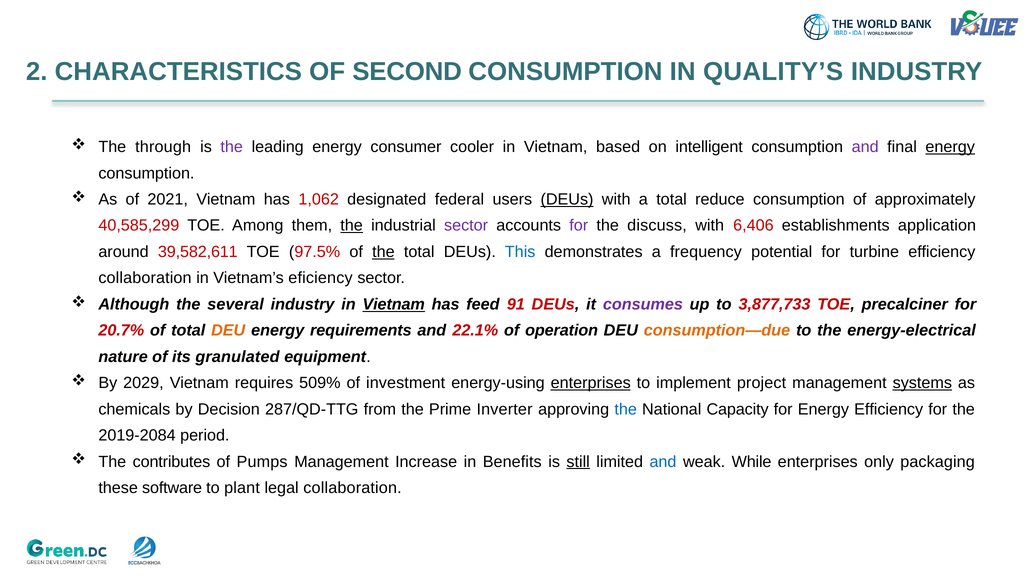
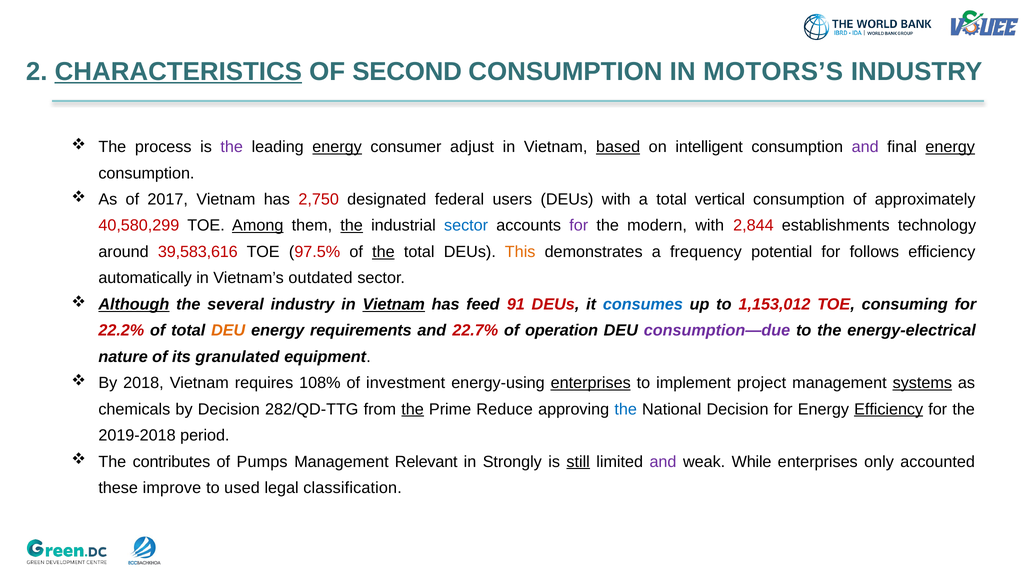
CHARACTERISTICS underline: none -> present
QUALITY’S: QUALITY’S -> MOTORS’S
through: through -> process
energy at (337, 147) underline: none -> present
cooler: cooler -> adjust
based underline: none -> present
2021: 2021 -> 2017
1,062: 1,062 -> 2,750
DEUs at (567, 199) underline: present -> none
reduce: reduce -> vertical
40,585,299: 40,585,299 -> 40,580,299
Among underline: none -> present
sector at (466, 226) colour: purple -> blue
discuss: discuss -> modern
6,406: 6,406 -> 2,844
application: application -> technology
39,582,611: 39,582,611 -> 39,583,616
This colour: blue -> orange
turbine: turbine -> follows
collaboration at (145, 278): collaboration -> automatically
eficiency: eficiency -> outdated
Although underline: none -> present
consumes colour: purple -> blue
3,877,733: 3,877,733 -> 1,153,012
precalciner: precalciner -> consuming
20.7%: 20.7% -> 22.2%
22.1%: 22.1% -> 22.7%
consumption—due colour: orange -> purple
2029: 2029 -> 2018
509%: 509% -> 108%
287/QD-TTG: 287/QD-TTG -> 282/QD-TTG
the at (413, 409) underline: none -> present
Inverter: Inverter -> Reduce
National Capacity: Capacity -> Decision
Efficiency at (889, 409) underline: none -> present
2019-2084: 2019-2084 -> 2019-2018
Increase: Increase -> Relevant
Benefits: Benefits -> Strongly
and at (663, 461) colour: blue -> purple
packaging: packaging -> accounted
software: software -> improve
plant: plant -> used
legal collaboration: collaboration -> classification
